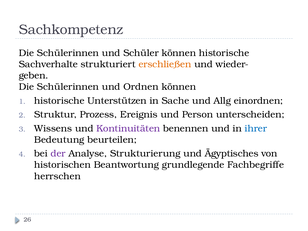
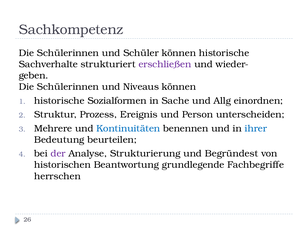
erschließen colour: orange -> purple
Ordnen: Ordnen -> Niveaus
Unterstützen: Unterstützen -> Sozialformen
Wissens: Wissens -> Mehrere
Kontinuitäten colour: purple -> blue
Ägyptisches: Ägyptisches -> Begründest
